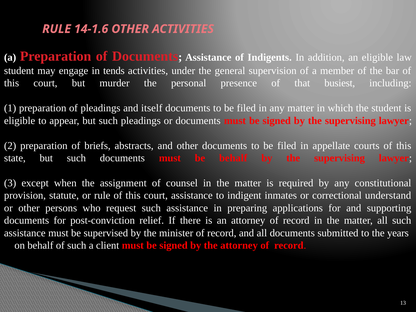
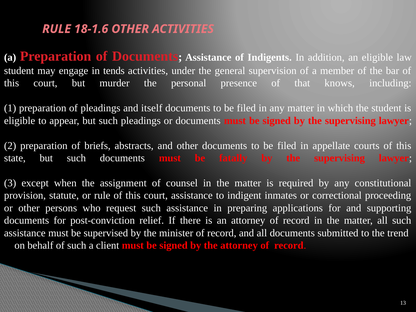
14-1.6: 14-1.6 -> 18-1.6
busiest: busiest -> knows
be behalf: behalf -> fatally
understand: understand -> proceeding
years: years -> trend
